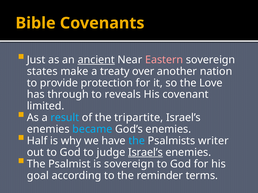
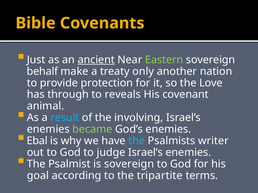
Eastern colour: pink -> light green
states: states -> behalf
over: over -> only
limited: limited -> animal
tripartite: tripartite -> involving
became colour: light blue -> light green
Half: Half -> Ebal
Israel’s at (145, 153) underline: present -> none
reminder: reminder -> tripartite
